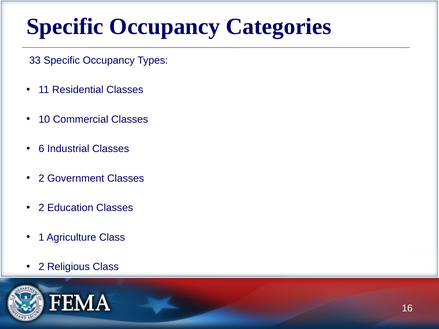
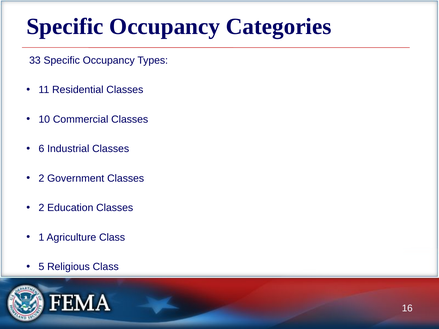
2 at (41, 267): 2 -> 5
